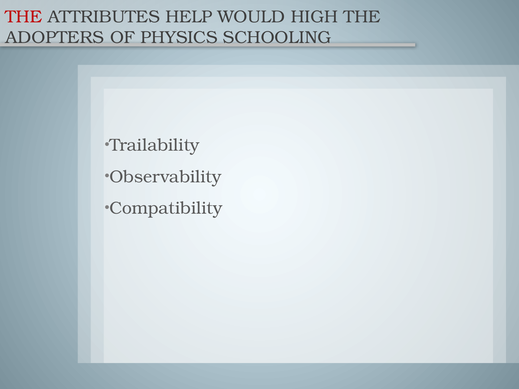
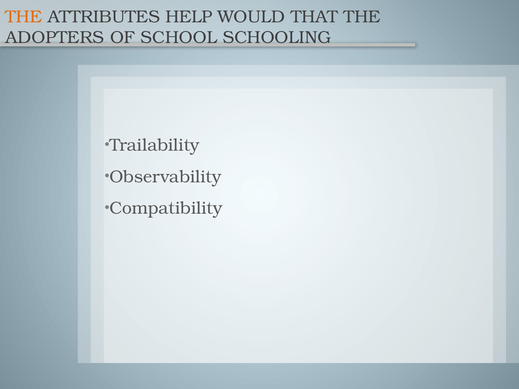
THE at (24, 17) colour: red -> orange
HIGH: HIGH -> THAT
PHYSICS: PHYSICS -> SCHOOL
